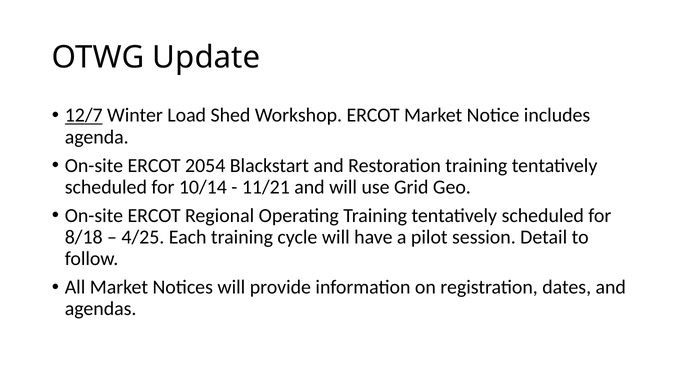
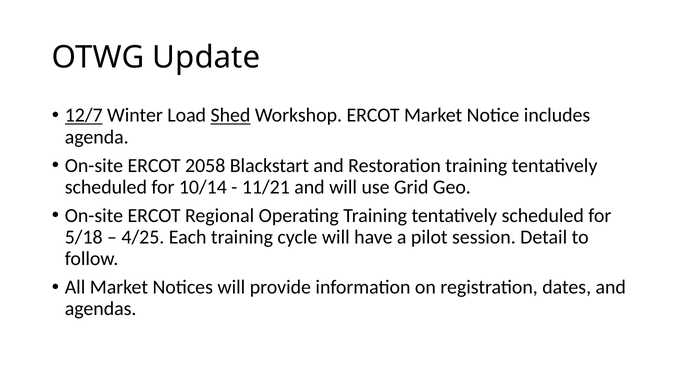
Shed underline: none -> present
2054: 2054 -> 2058
8/18: 8/18 -> 5/18
